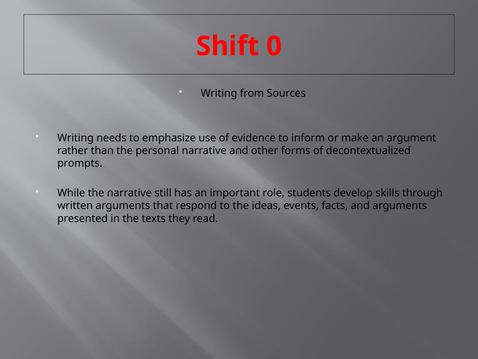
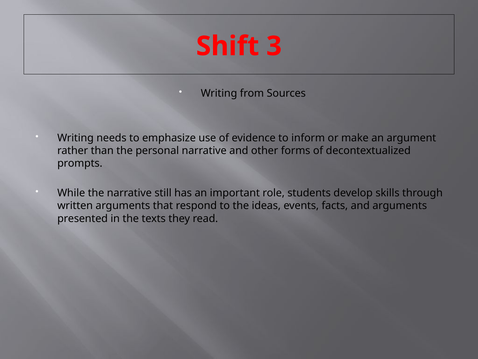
0: 0 -> 3
